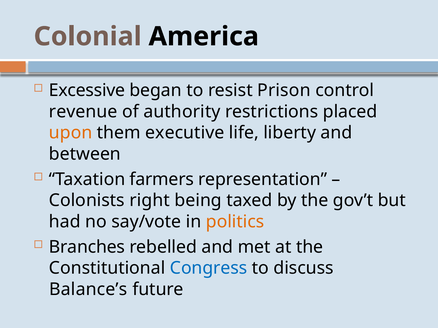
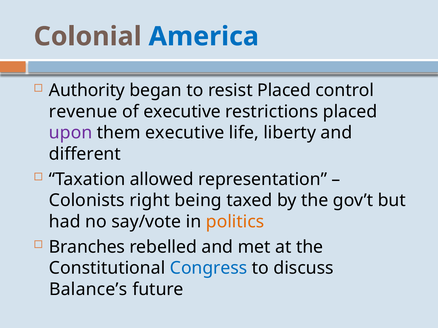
America colour: black -> blue
Excessive: Excessive -> Authority
resist Prison: Prison -> Placed
of authority: authority -> executive
upon colour: orange -> purple
between: between -> different
farmers: farmers -> allowed
